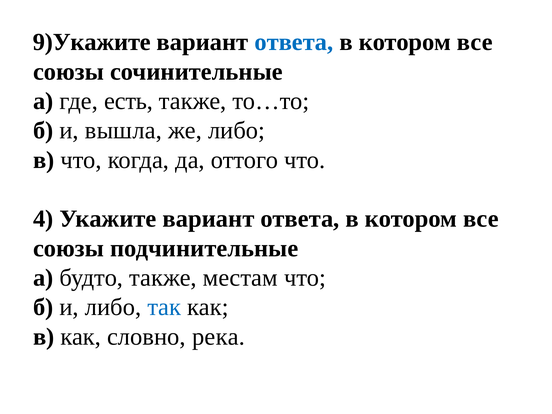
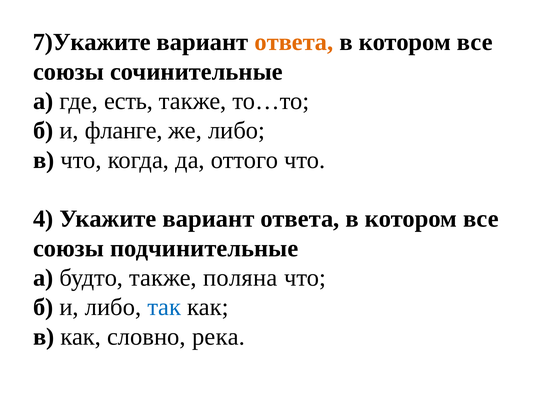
9)Укажите: 9)Укажите -> 7)Укажите
ответа at (294, 42) colour: blue -> orange
вышла: вышла -> фланге
местам: местам -> поляна
